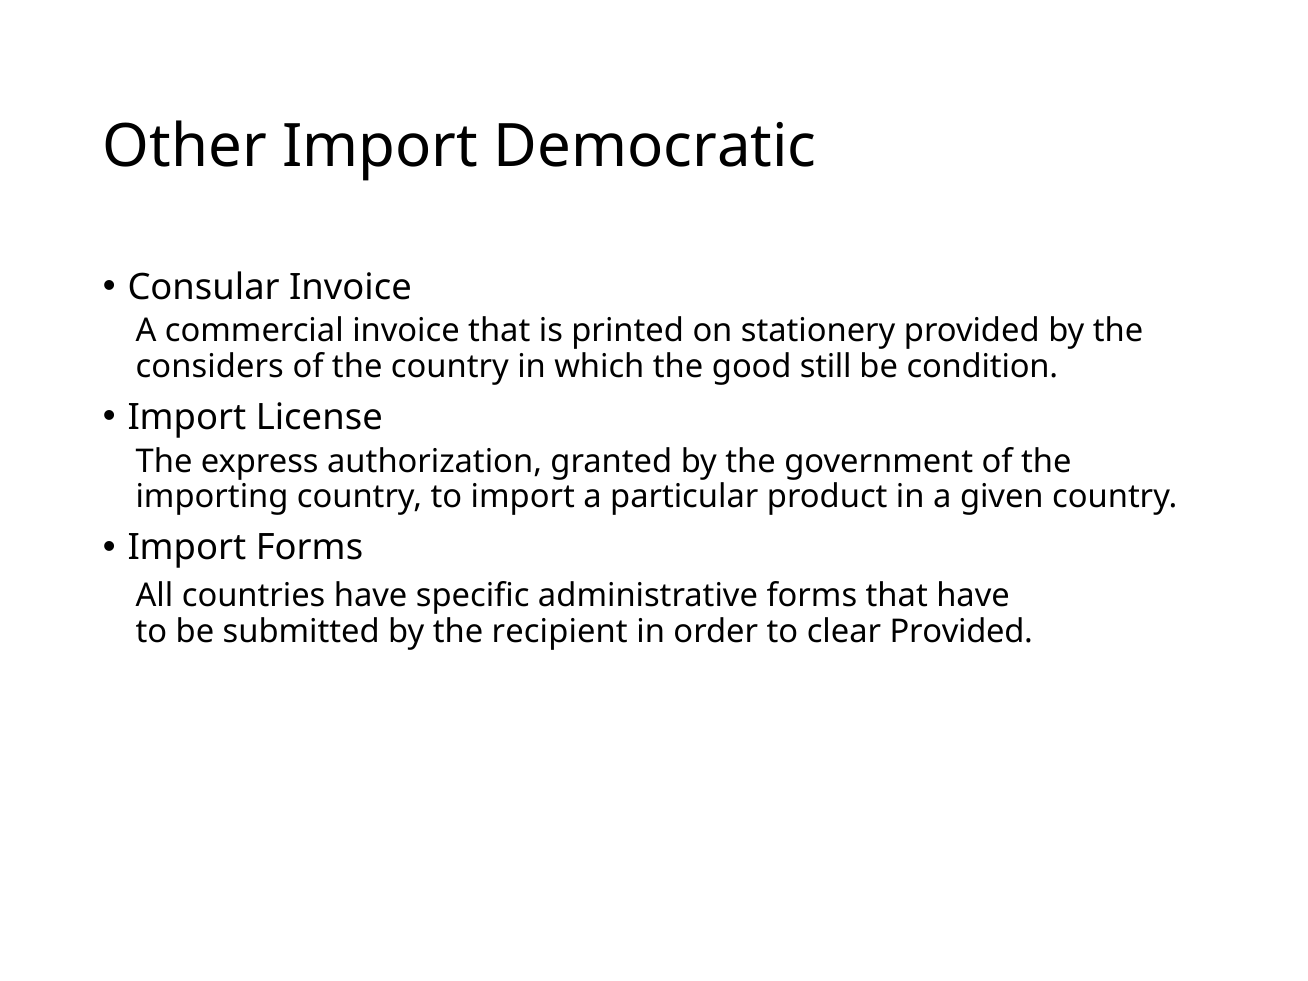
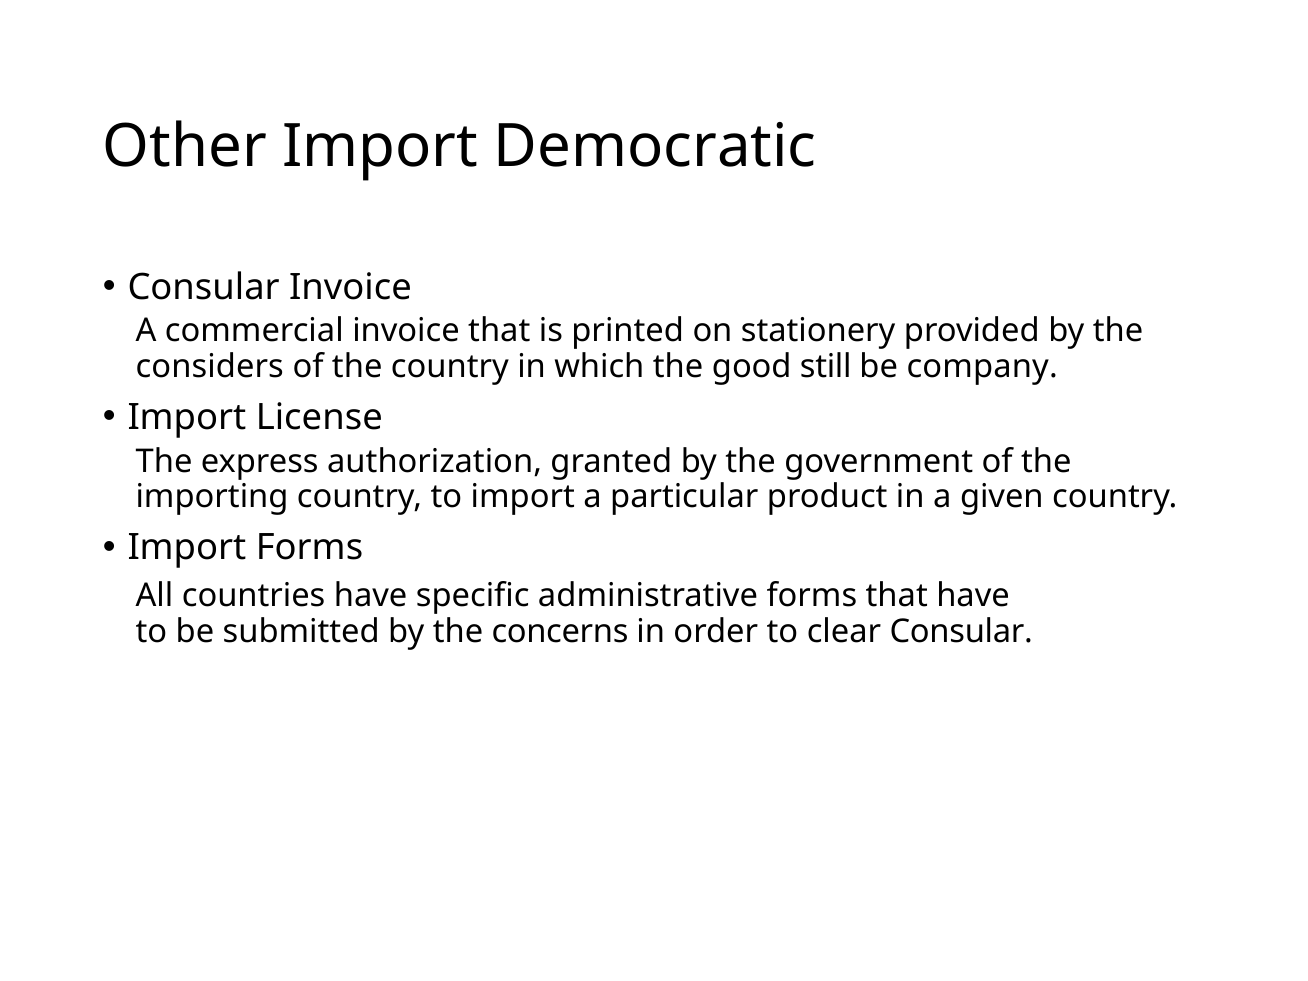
condition: condition -> company
recipient: recipient -> concerns
clear Provided: Provided -> Consular
